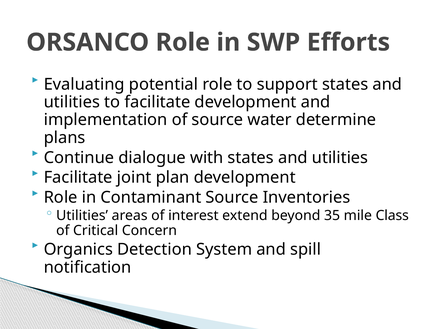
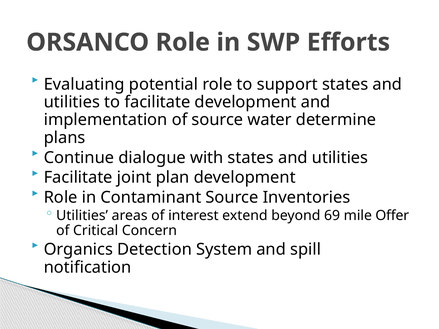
35: 35 -> 69
Class: Class -> Offer
